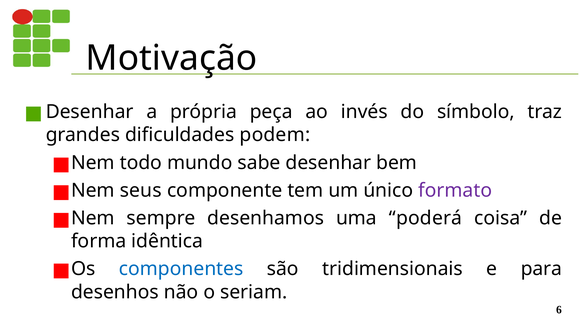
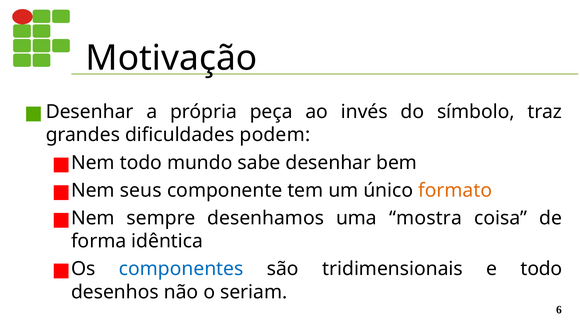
formato colour: purple -> orange
poderá: poderá -> mostra
e para: para -> todo
